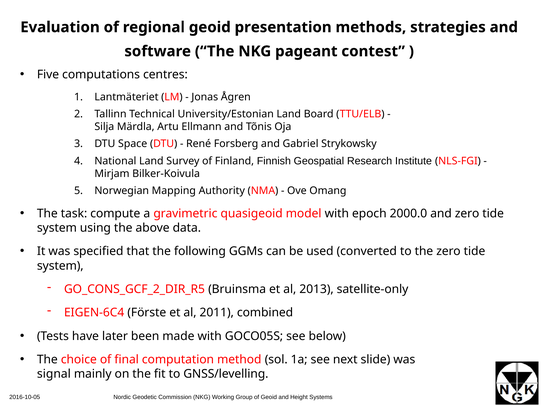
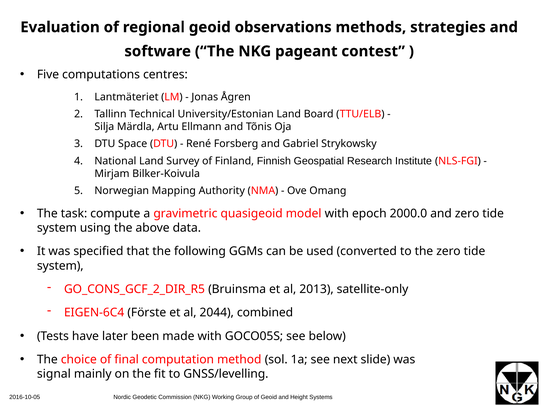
presentation: presentation -> observations
2011: 2011 -> 2044
